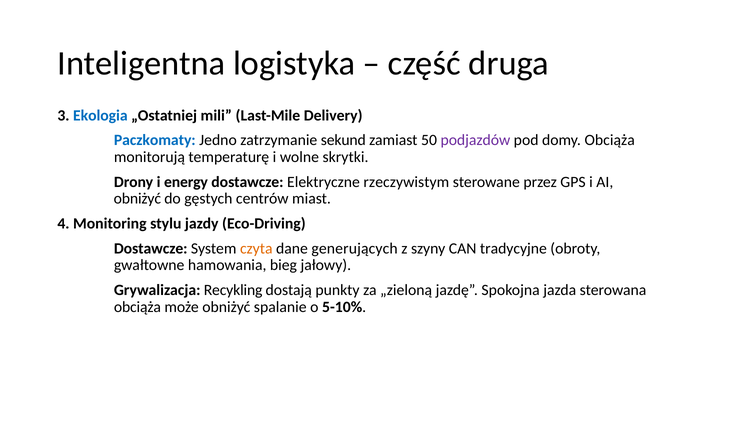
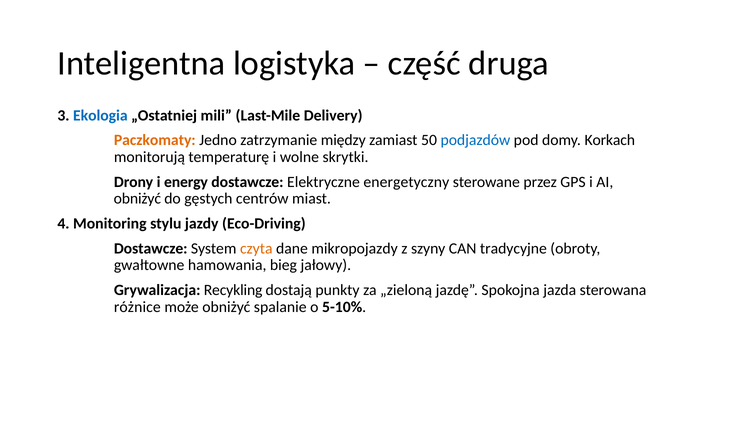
Paczkomaty colour: blue -> orange
sekund: sekund -> między
podjazdów colour: purple -> blue
domy Obciąża: Obciąża -> Korkach
rzeczywistym: rzeczywistym -> energetyczny
generujących: generujących -> mikropojazdy
obciąża at (137, 307): obciąża -> różnice
